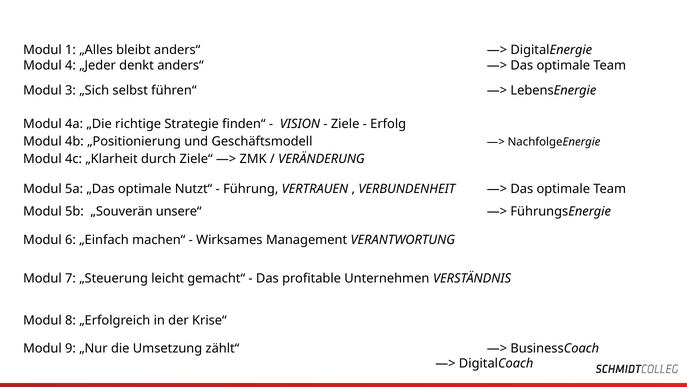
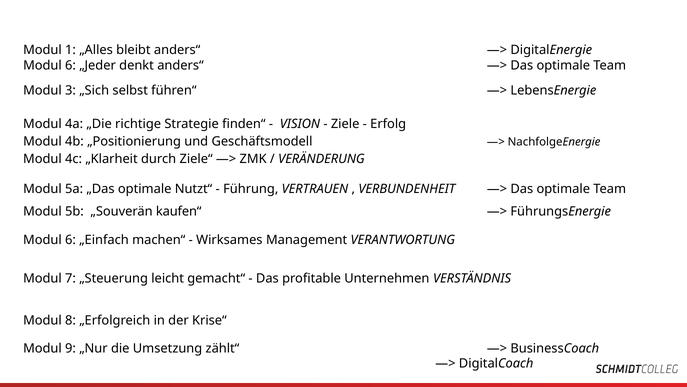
4 at (71, 65): 4 -> 6
unsere“: unsere“ -> kaufen“
